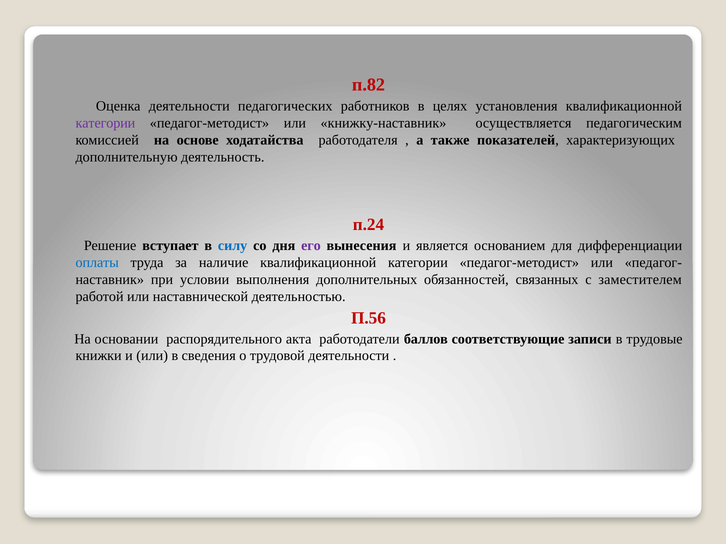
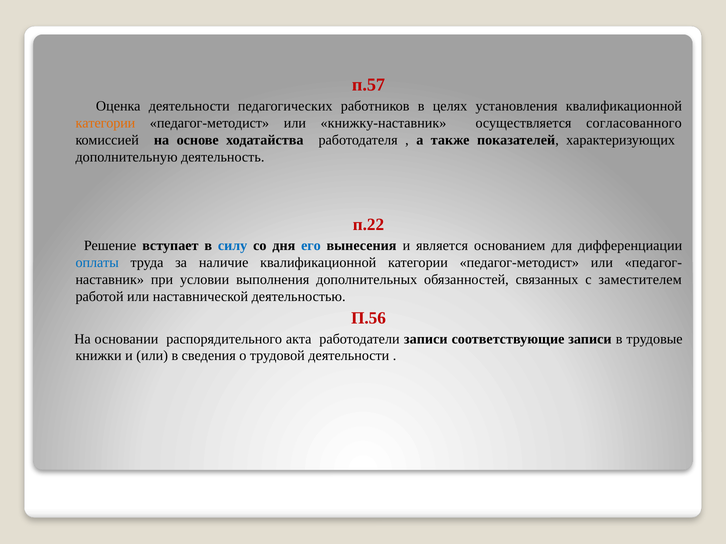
п.82: п.82 -> п.57
категории at (105, 123) colour: purple -> orange
педагогическим: педагогическим -> согласованного
п.24: п.24 -> п.22
его colour: purple -> blue
работодатели баллов: баллов -> записи
